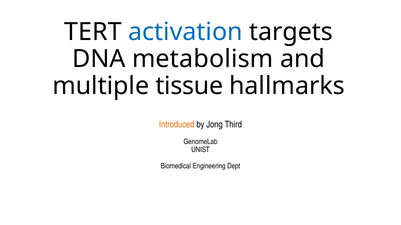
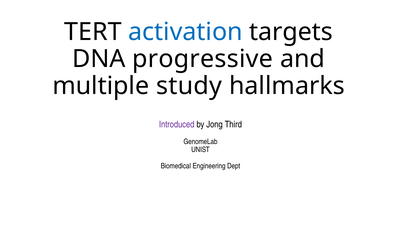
metabolism: metabolism -> progressive
tissue: tissue -> study
Introduced colour: orange -> purple
